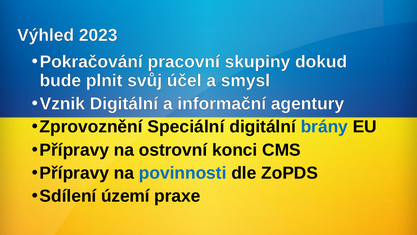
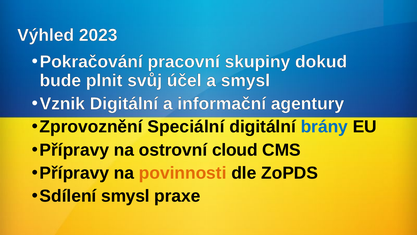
konci: konci -> cloud
povinnosti colour: blue -> orange
Sdílení území: území -> smysl
